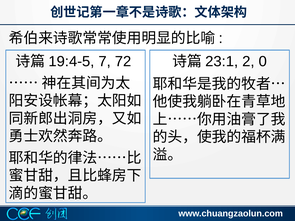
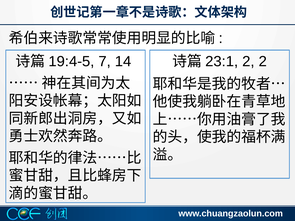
72: 72 -> 14
2 0: 0 -> 2
